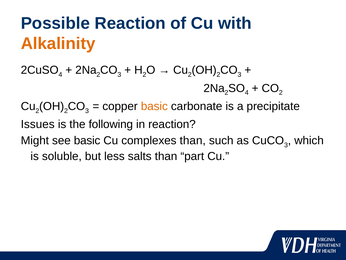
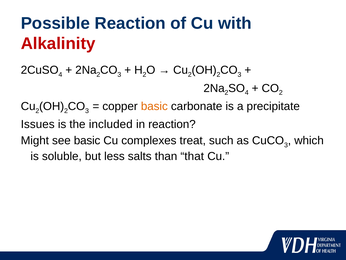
Alkalinity colour: orange -> red
following: following -> included
complexes than: than -> treat
part: part -> that
